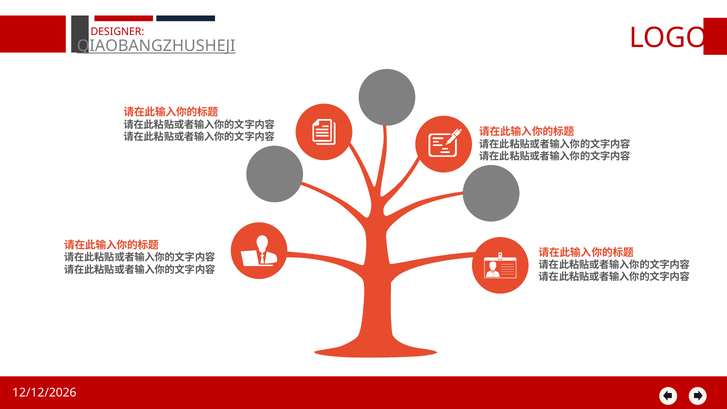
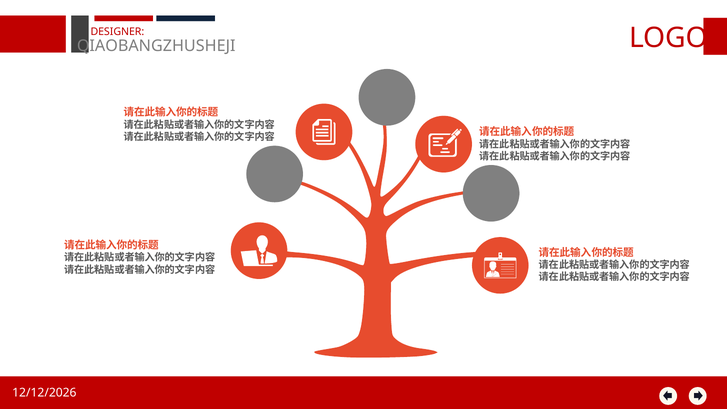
QIAOBANGZHUSHEJI underline: present -> none
